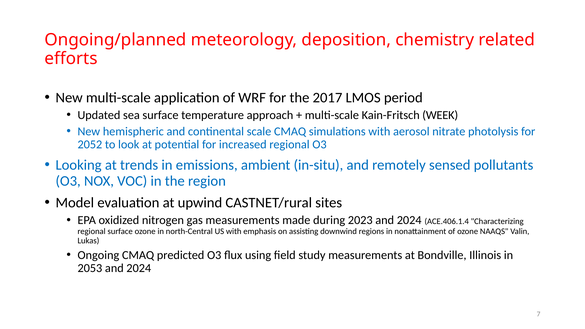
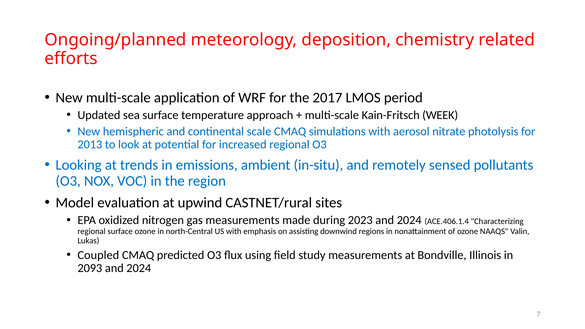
2052: 2052 -> 2013
Ongoing: Ongoing -> Coupled
2053: 2053 -> 2093
